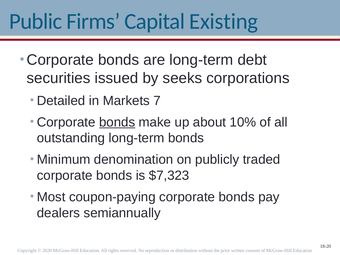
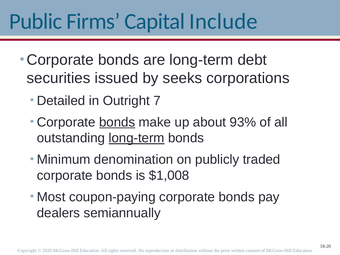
Existing: Existing -> Include
Markets: Markets -> Outright
10%: 10% -> 93%
long-term at (137, 138) underline: none -> present
$7,323: $7,323 -> $1,008
